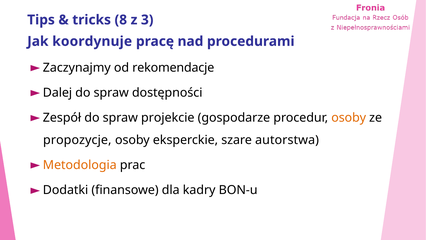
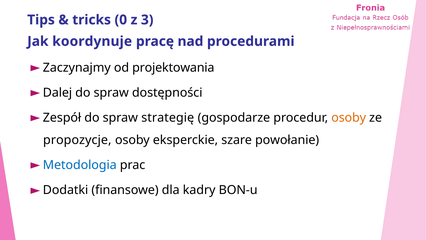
8: 8 -> 0
rekomendacje: rekomendacje -> projektowania
projekcie: projekcie -> strategię
autorstwa: autorstwa -> powołanie
Metodologia colour: orange -> blue
